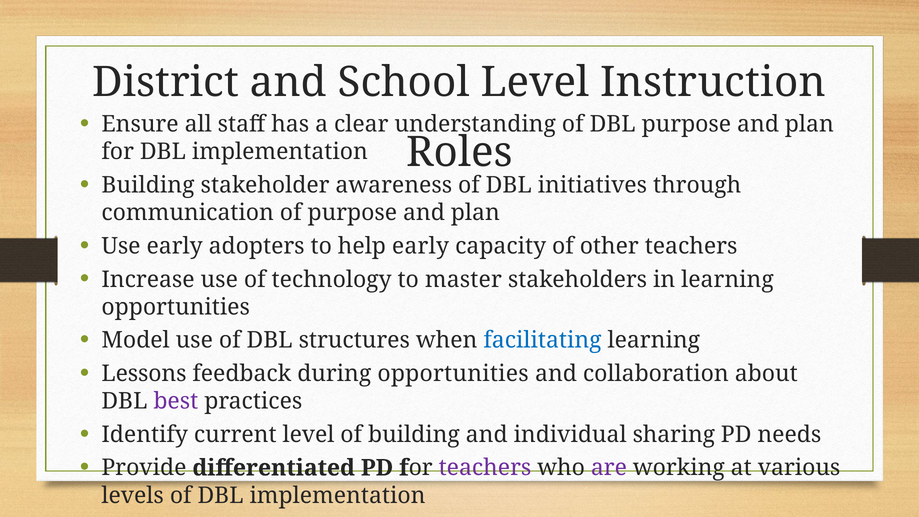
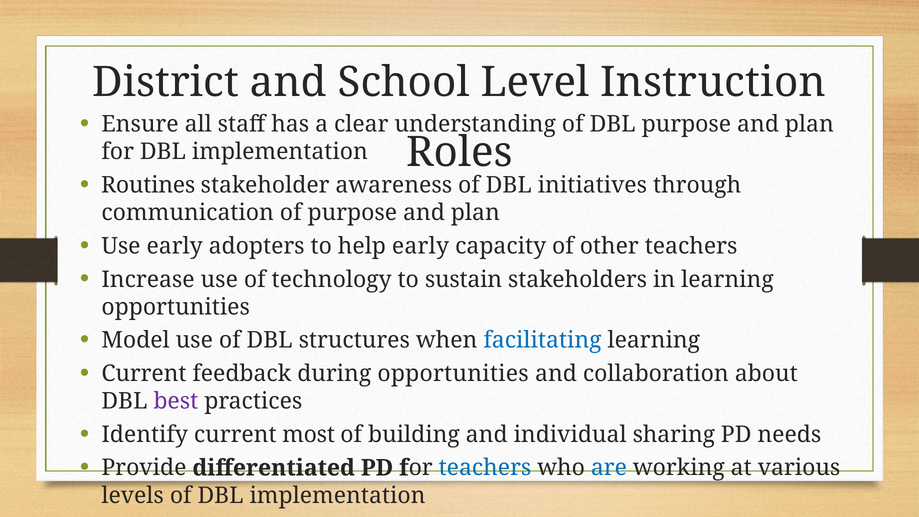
Building at (148, 185): Building -> Routines
master: master -> sustain
Lessons at (144, 374): Lessons -> Current
current level: level -> most
teachers at (485, 468) colour: purple -> blue
are colour: purple -> blue
